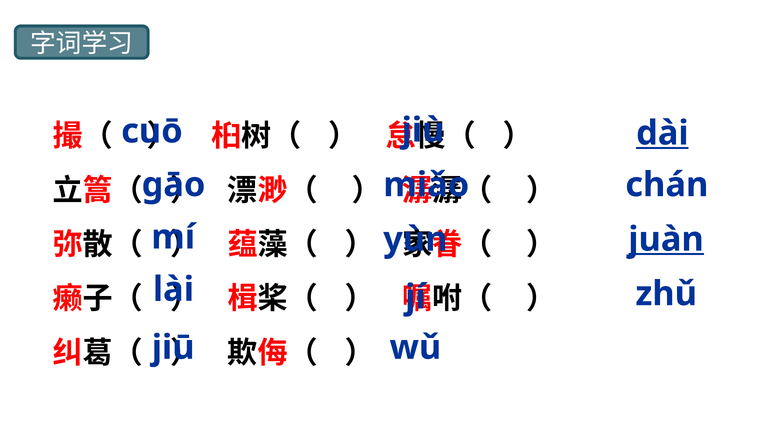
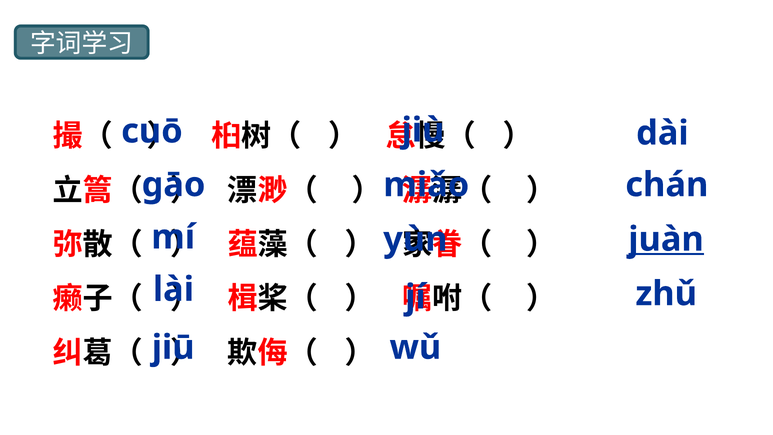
dài underline: present -> none
